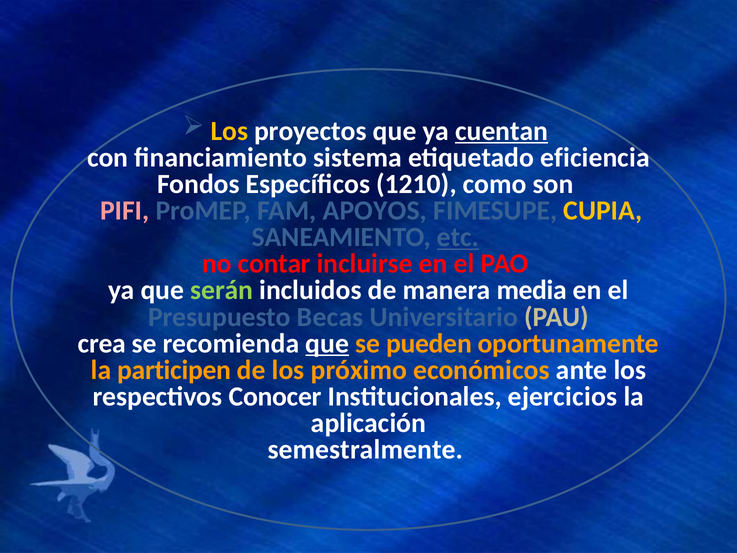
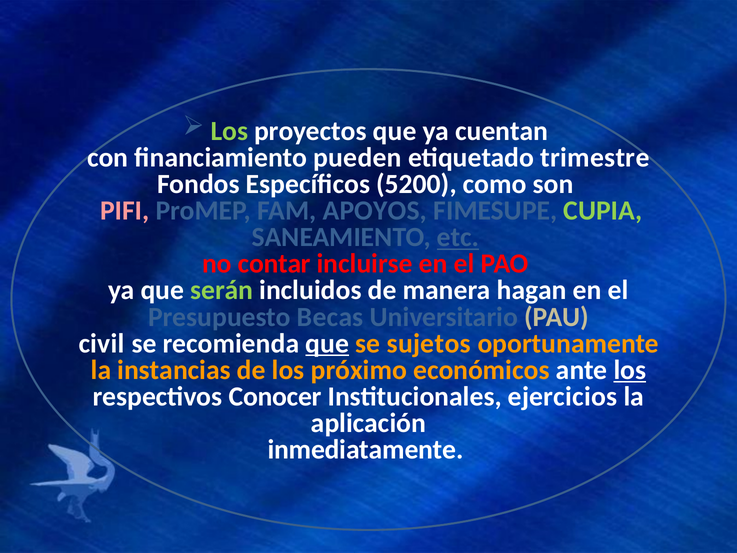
Los at (229, 131) colour: yellow -> light green
cuentan underline: present -> none
sistema: sistema -> pueden
eficiencia: eficiencia -> trimestre
1210: 1210 -> 5200
CUPIA colour: yellow -> light green
media: media -> hagan
crea: crea -> civil
pueden: pueden -> sujetos
participen: participen -> instancias
los at (630, 370) underline: none -> present
semestralmente: semestralmente -> inmediatamente
